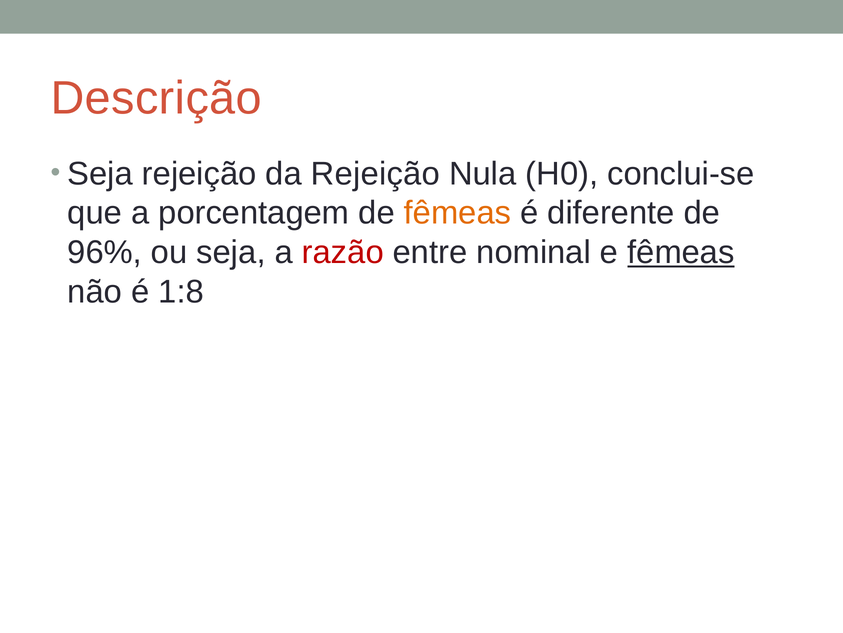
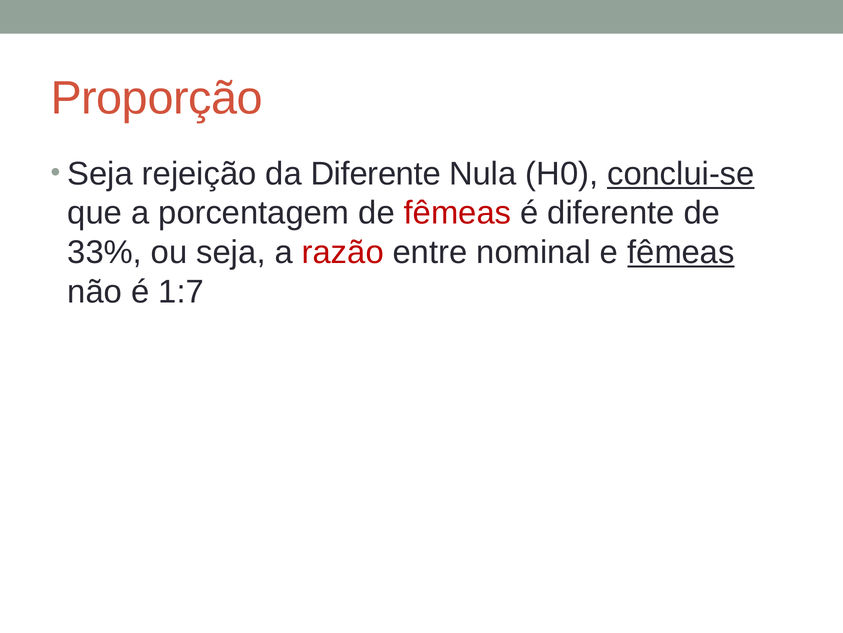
Descrição: Descrição -> Proporção
da Rejeição: Rejeição -> Diferente
conclui-se underline: none -> present
fêmeas at (457, 213) colour: orange -> red
96%: 96% -> 33%
1:8: 1:8 -> 1:7
